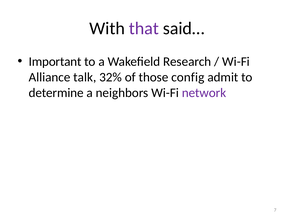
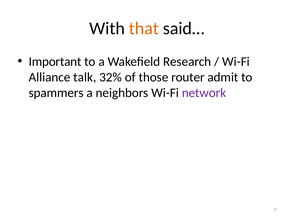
that colour: purple -> orange
config: config -> router
determine: determine -> spammers
